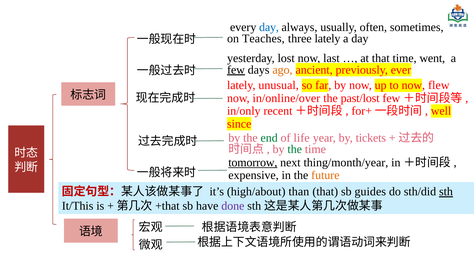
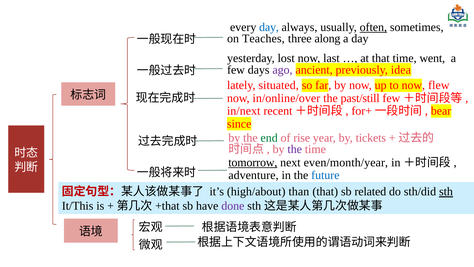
often underline: none -> present
three lately: lately -> along
few at (236, 70) underline: present -> none
ago colour: orange -> purple
ever: ever -> idea
unusual: unusual -> situated
past/lost: past/lost -> past/still
in/only: in/only -> in/next
well: well -> bear
life: life -> rise
the at (295, 149) colour: green -> purple
thing/month/year: thing/month/year -> even/month/year
expensive: expensive -> adventure
future colour: orange -> blue
guides: guides -> related
